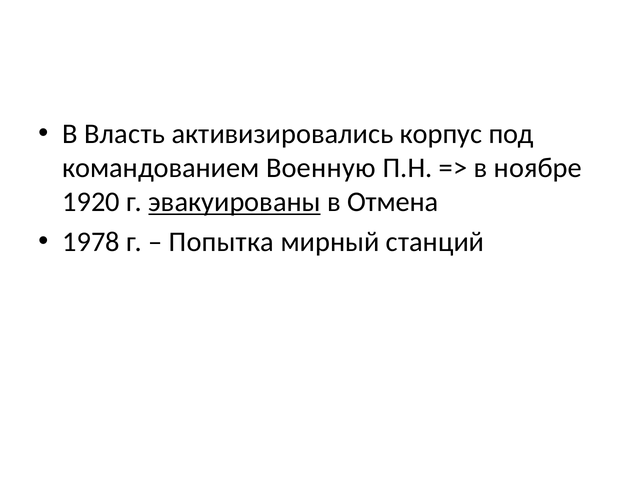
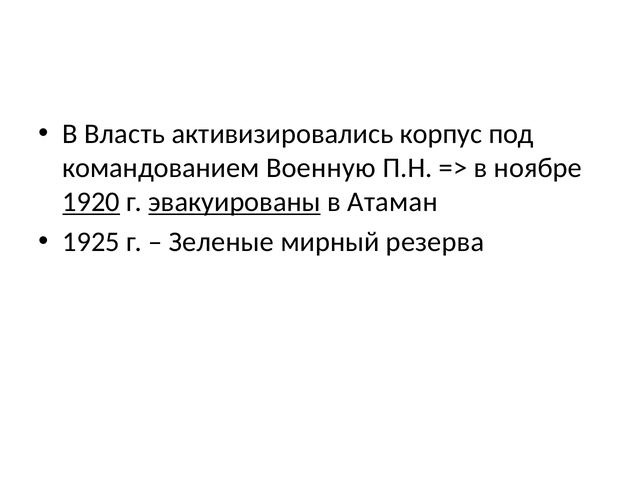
1920 underline: none -> present
Отмена: Отмена -> Атаман
1978: 1978 -> 1925
Попытка: Попытка -> Зеленые
станций: станций -> резерва
